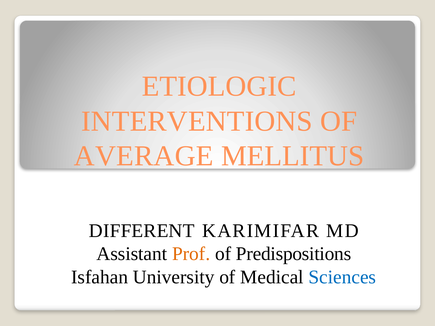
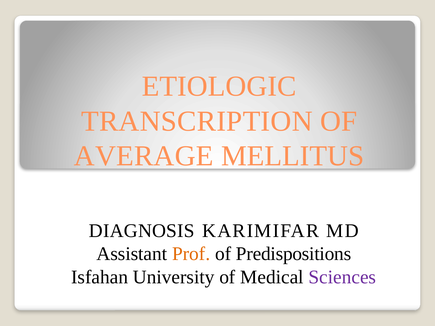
INTERVENTIONS: INTERVENTIONS -> TRANSCRIPTION
DIFFERENT: DIFFERENT -> DIAGNOSIS
Sciences colour: blue -> purple
